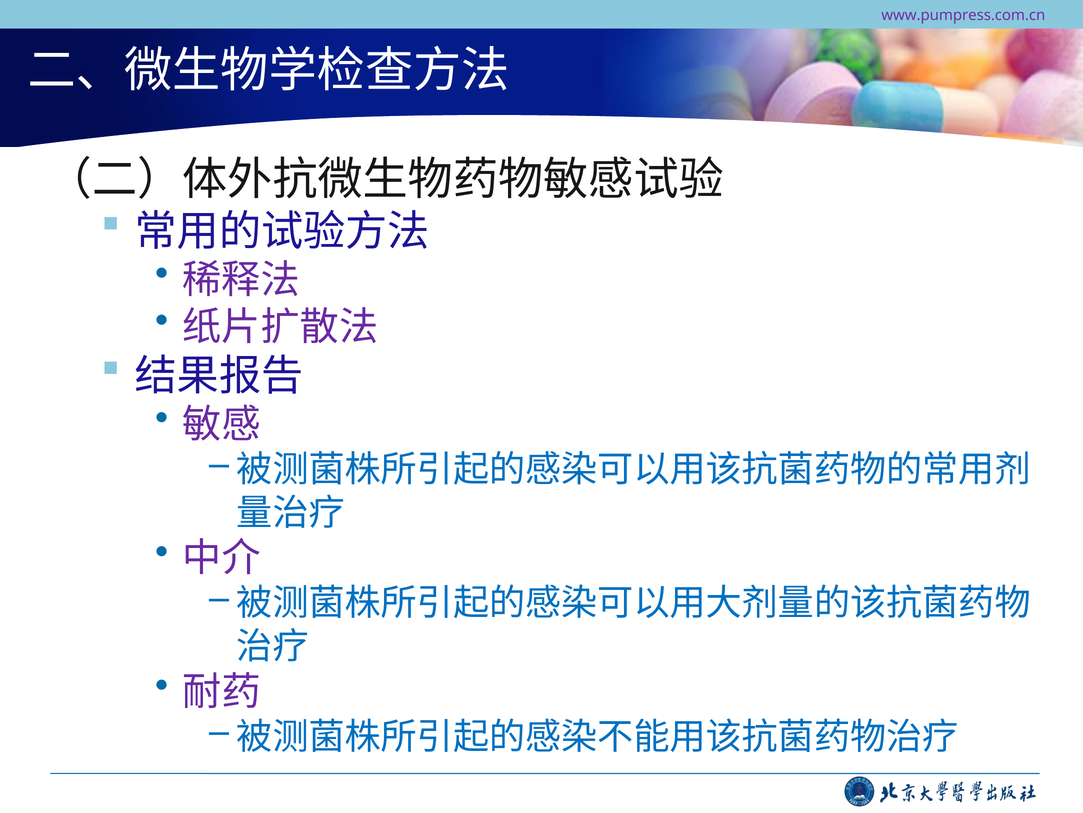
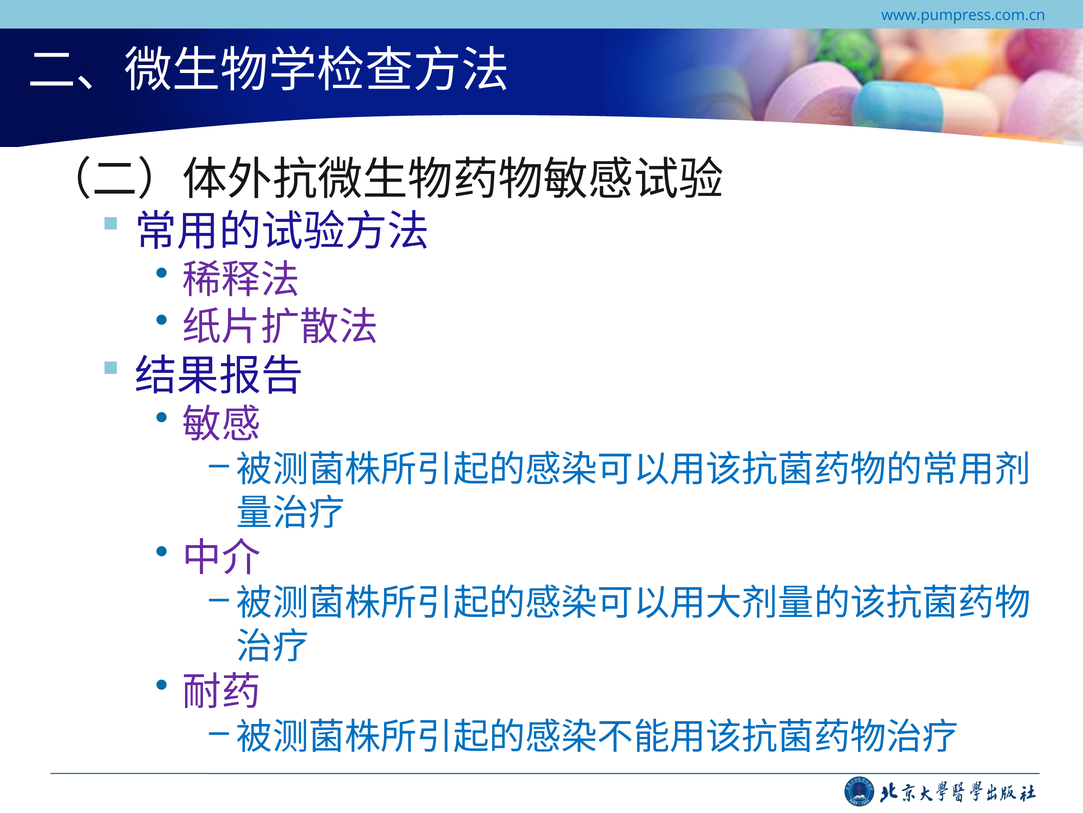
www.pumpress.com.cn colour: purple -> blue
